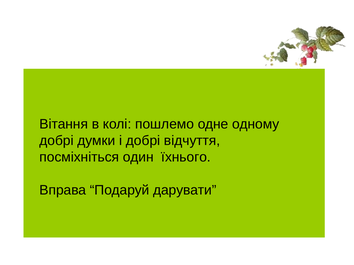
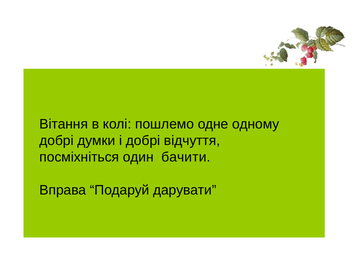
їхнього: їхнього -> бачити
